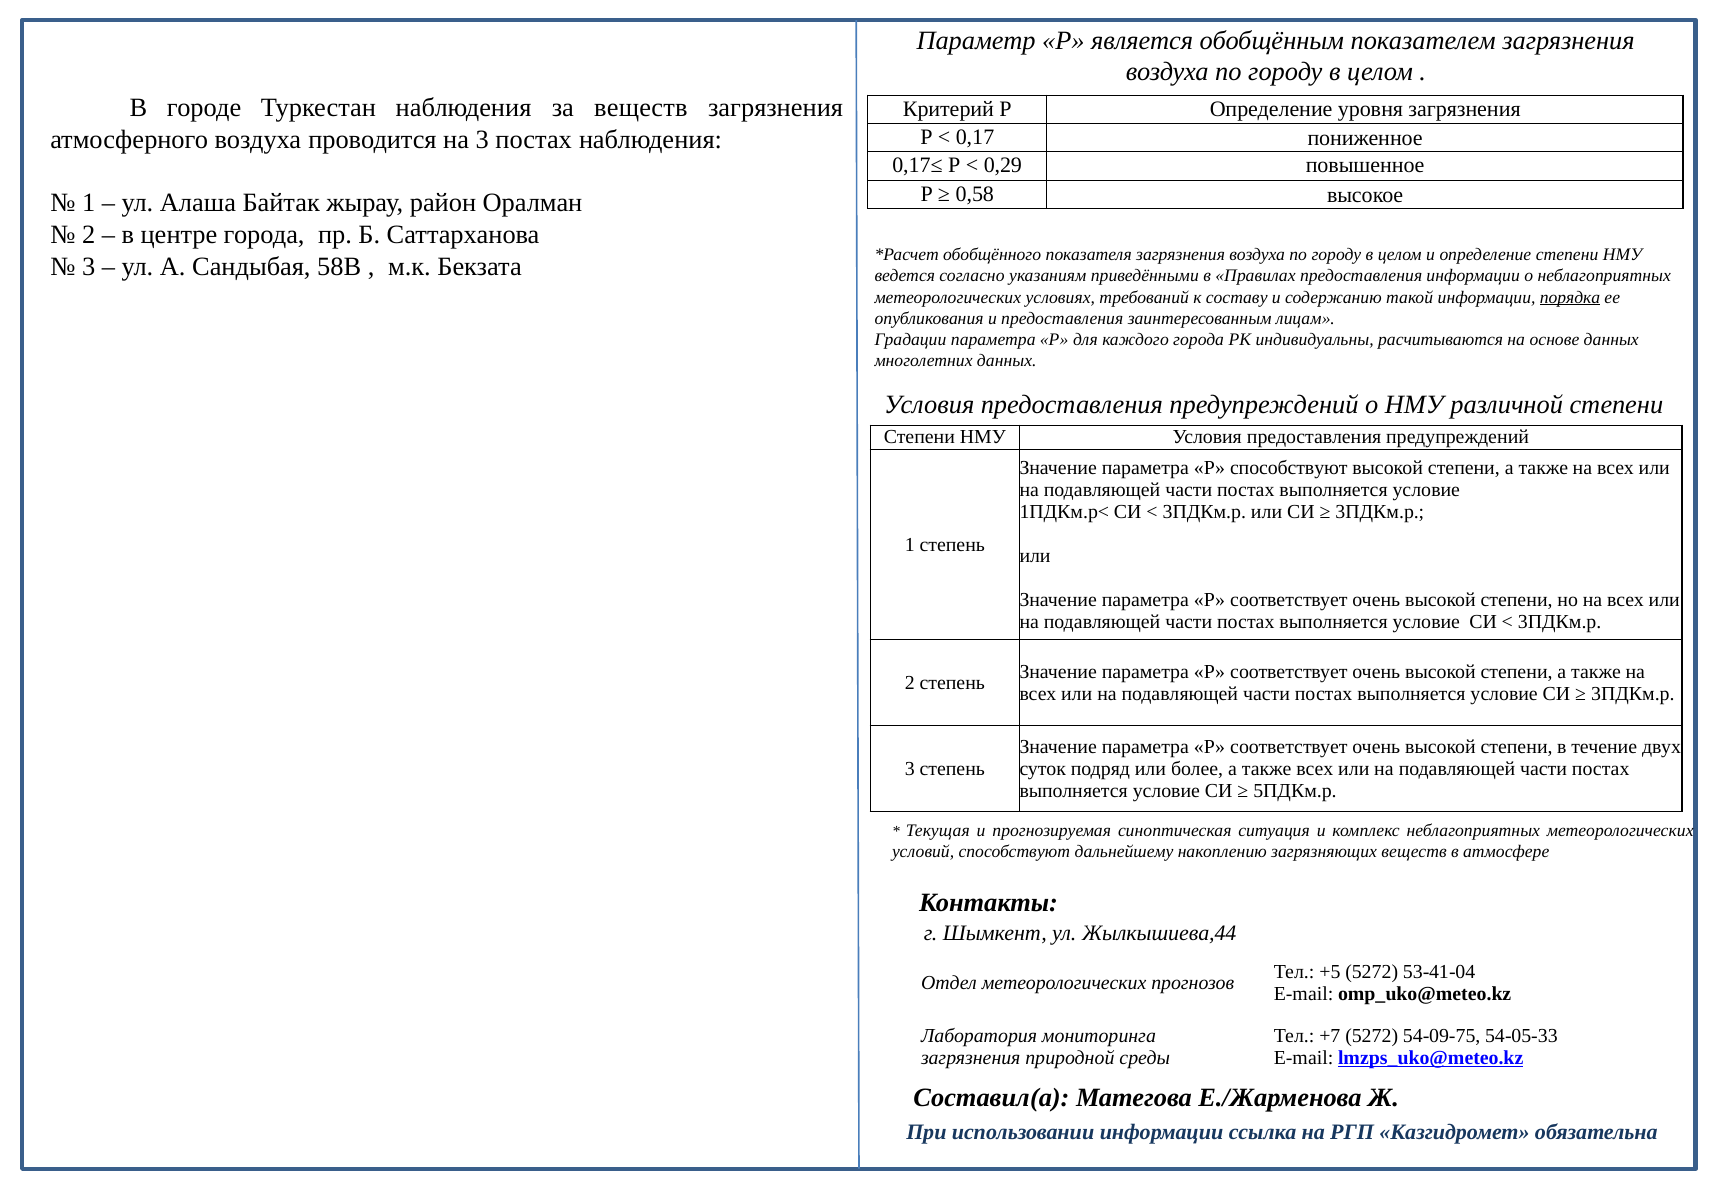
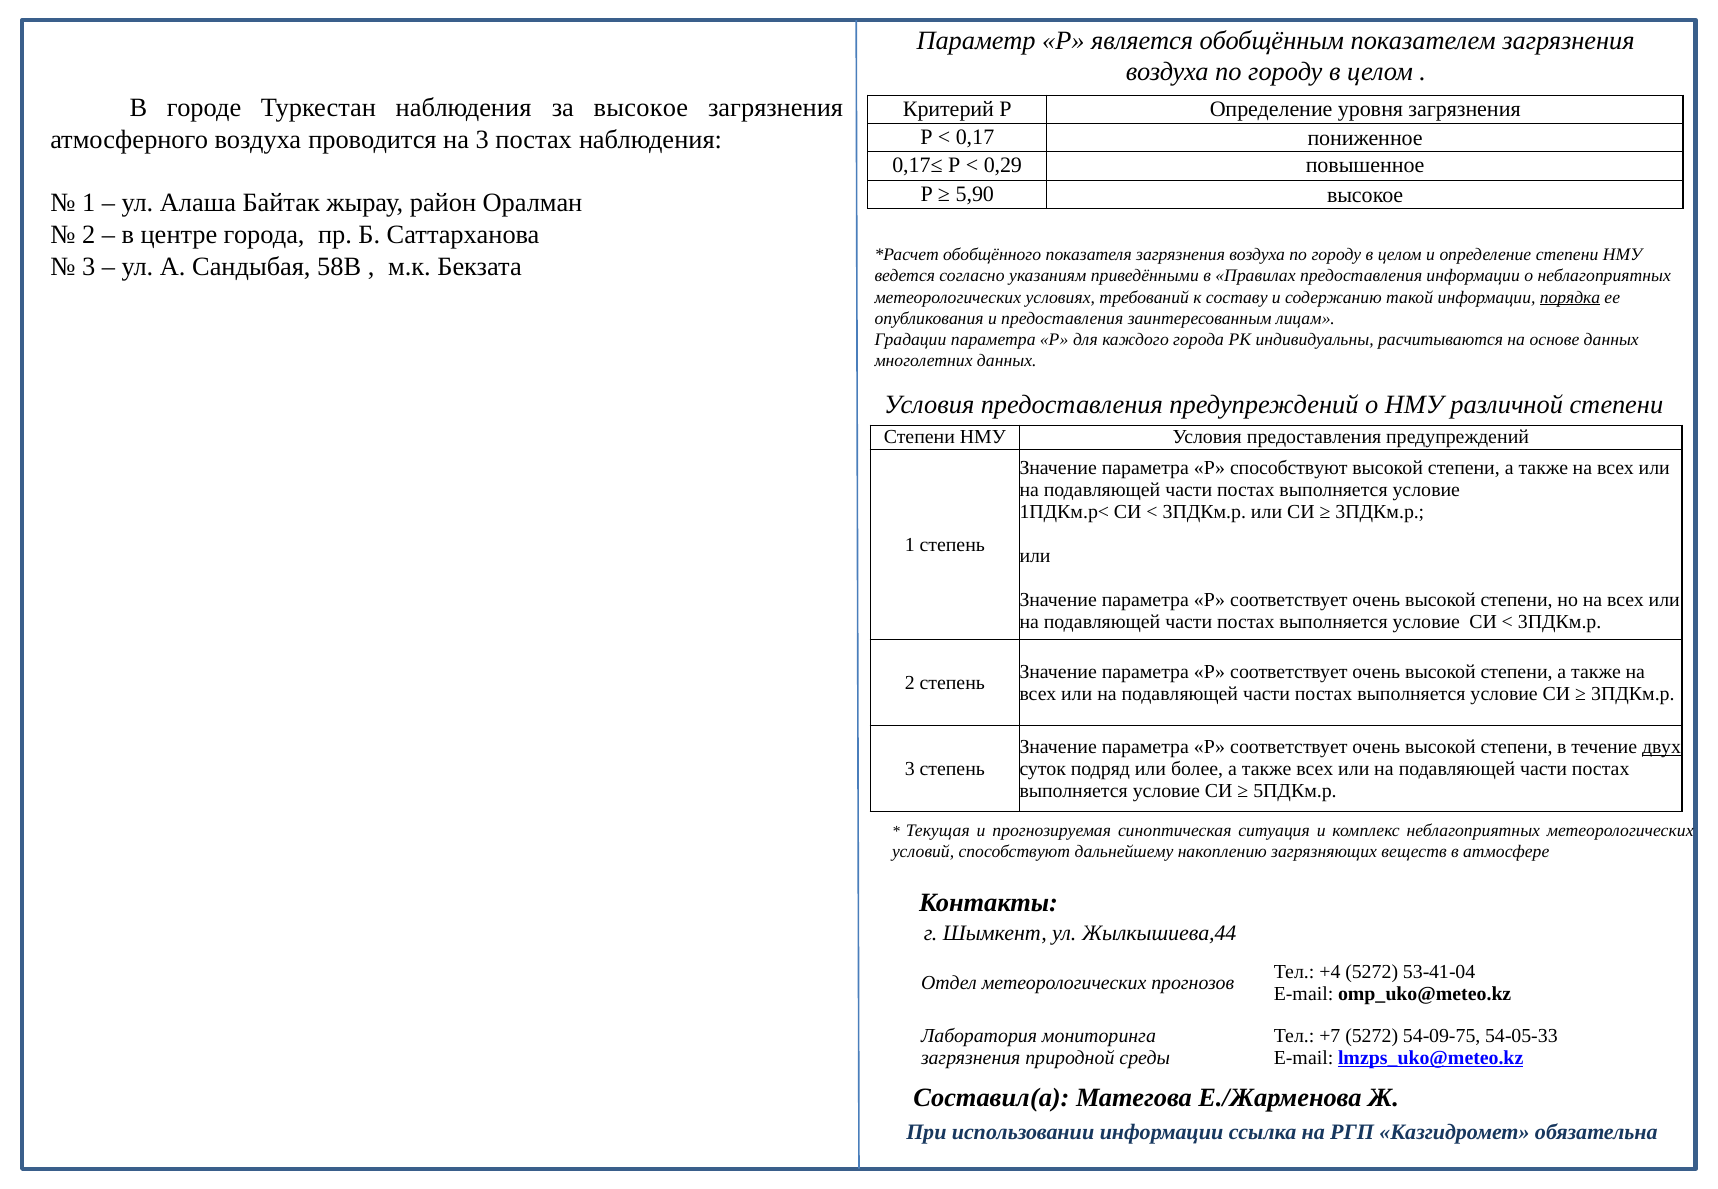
за веществ: веществ -> высокое
0,58: 0,58 -> 5,90
двух underline: none -> present
+5: +5 -> +4
